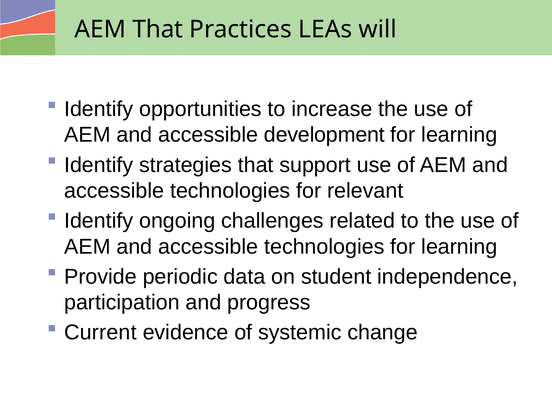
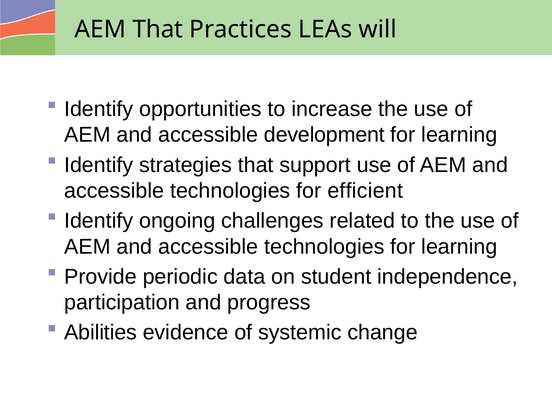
relevant: relevant -> efficient
Current: Current -> Abilities
